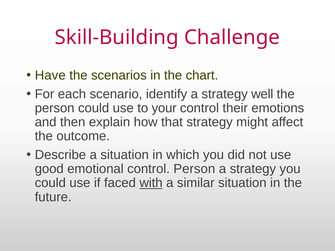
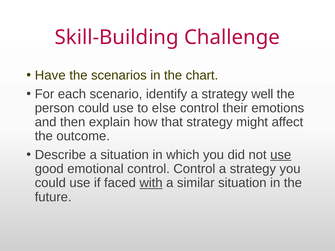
your: your -> else
use at (281, 155) underline: none -> present
control Person: Person -> Control
